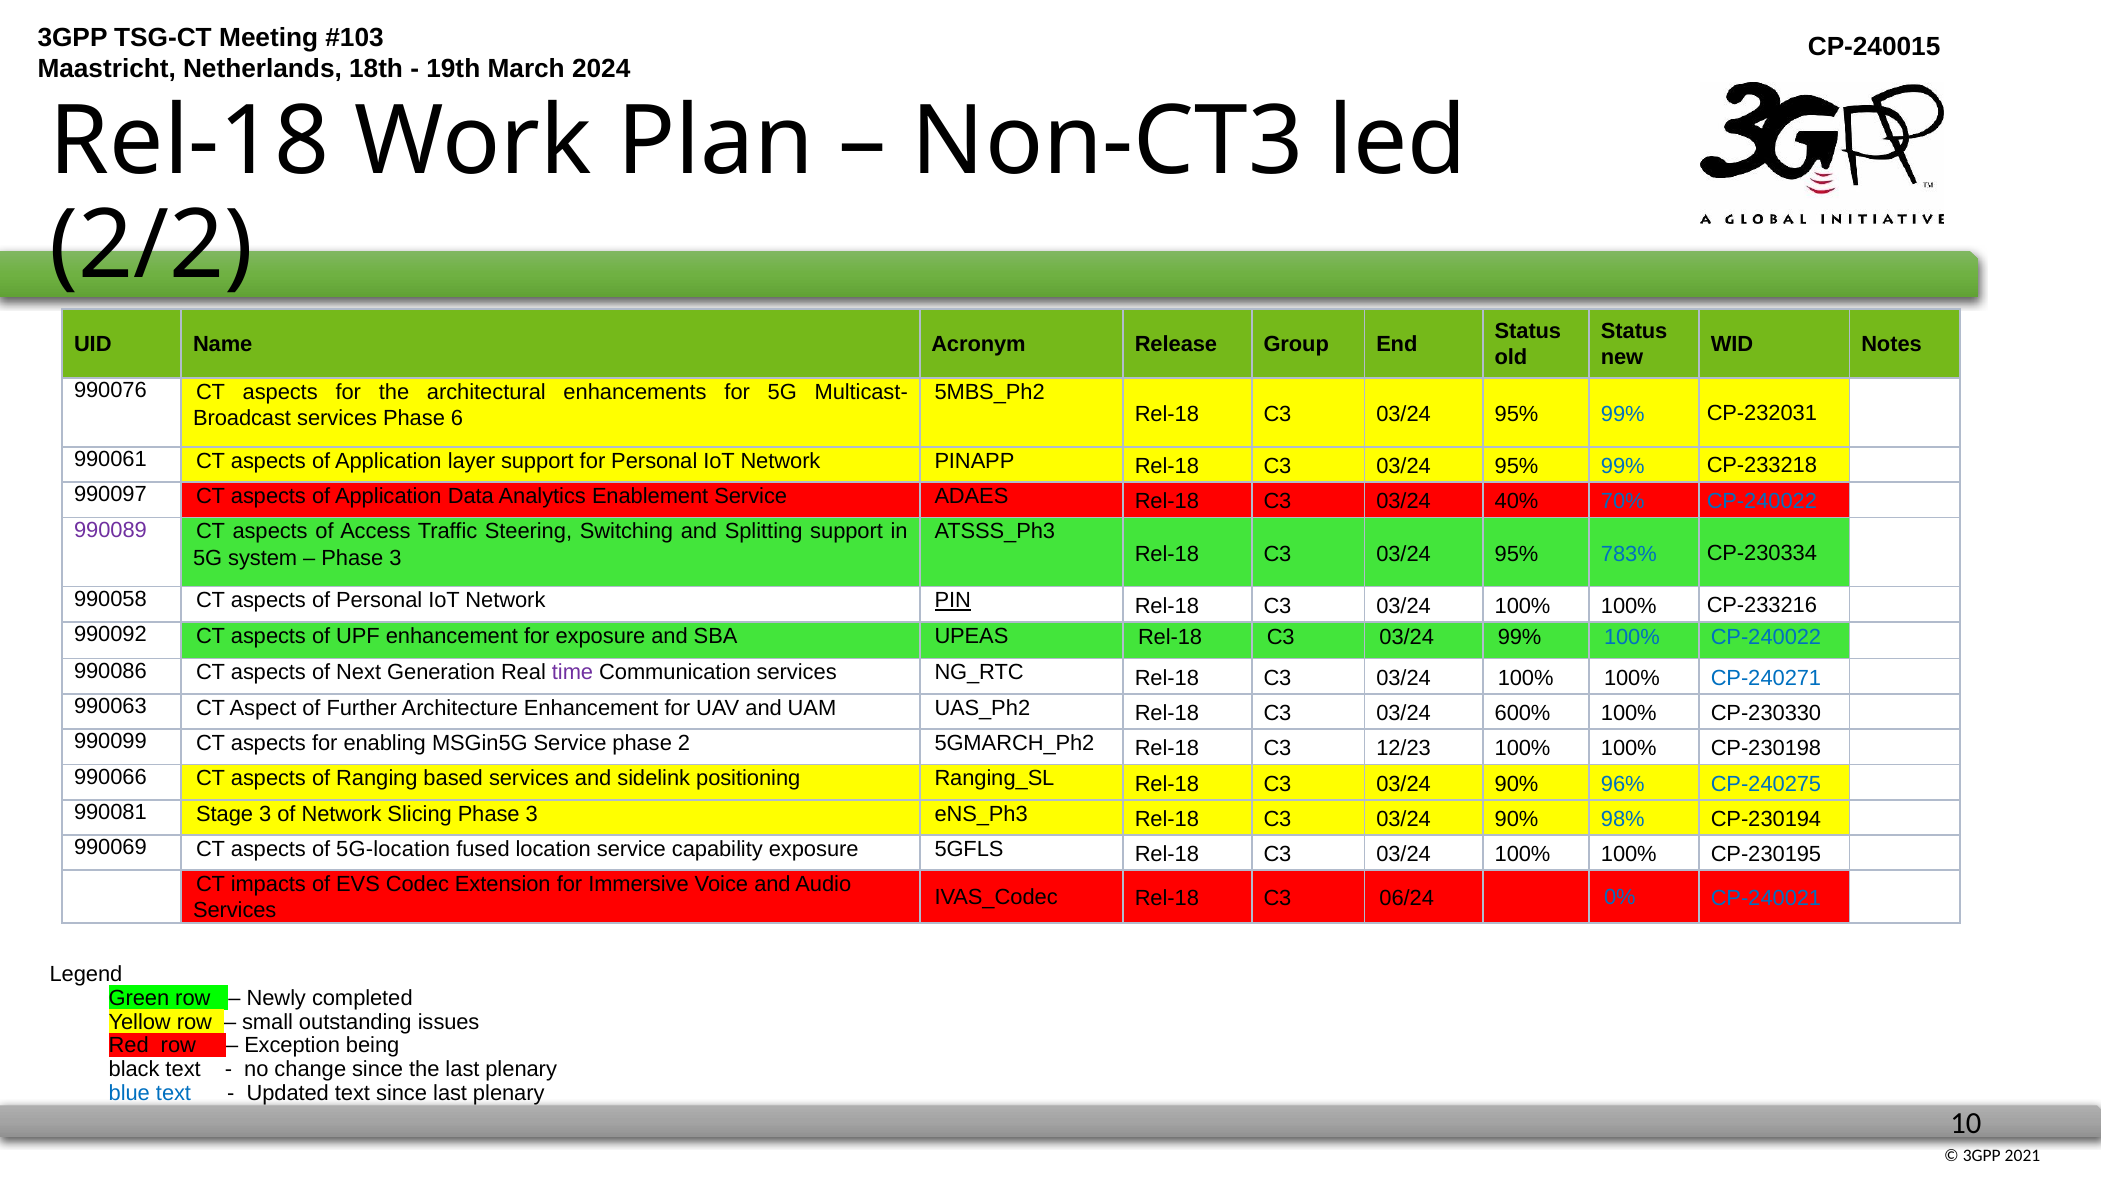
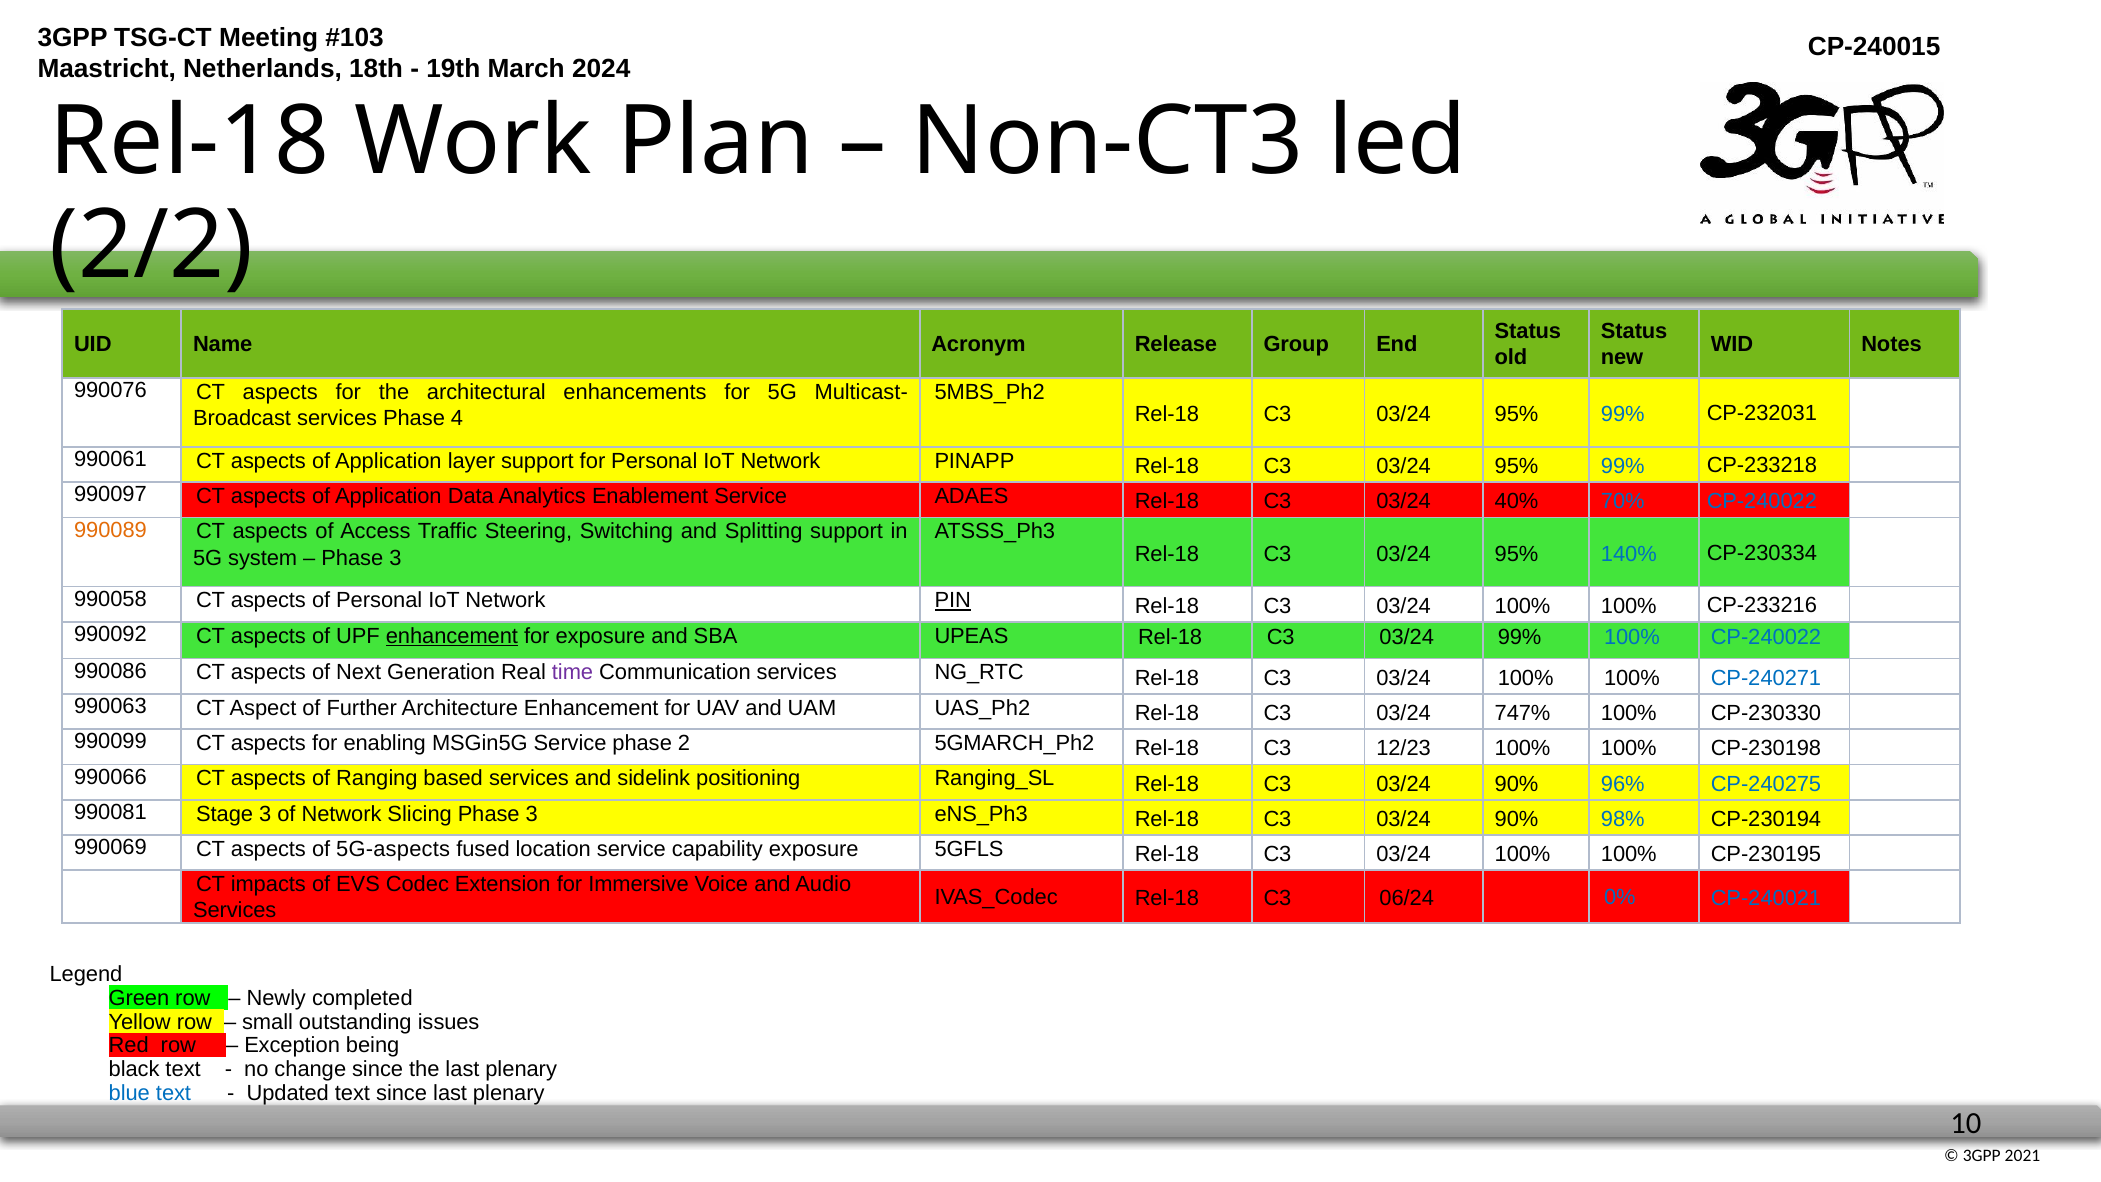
6: 6 -> 4
990089 colour: purple -> orange
783%: 783% -> 140%
enhancement at (452, 636) underline: none -> present
600%: 600% -> 747%
5G-location: 5G-location -> 5G-aspects
